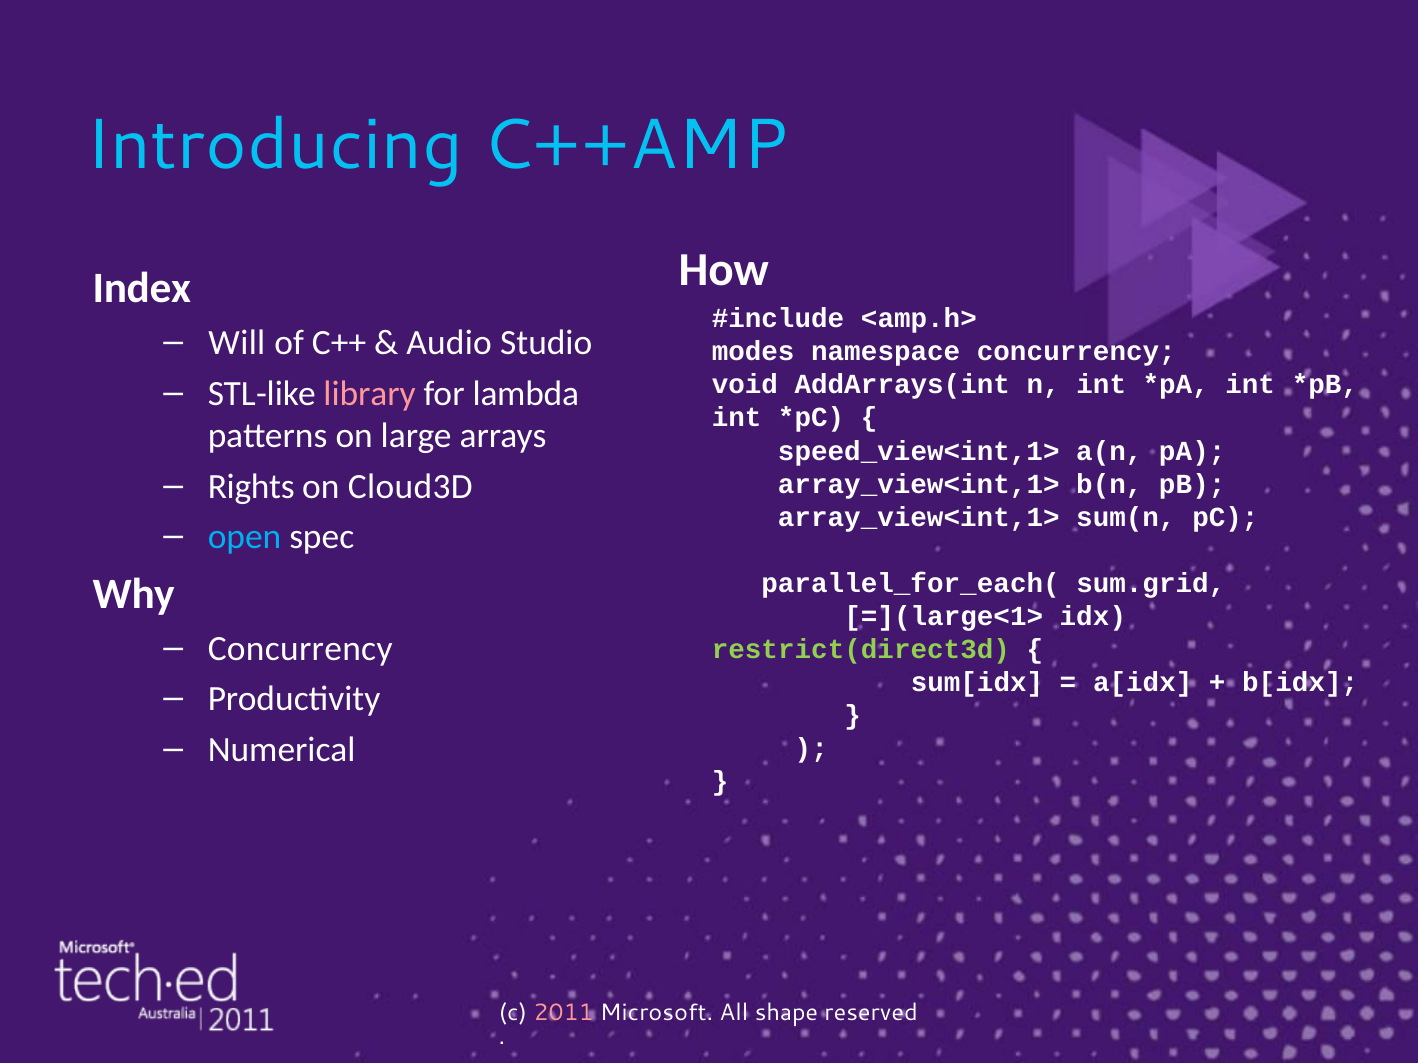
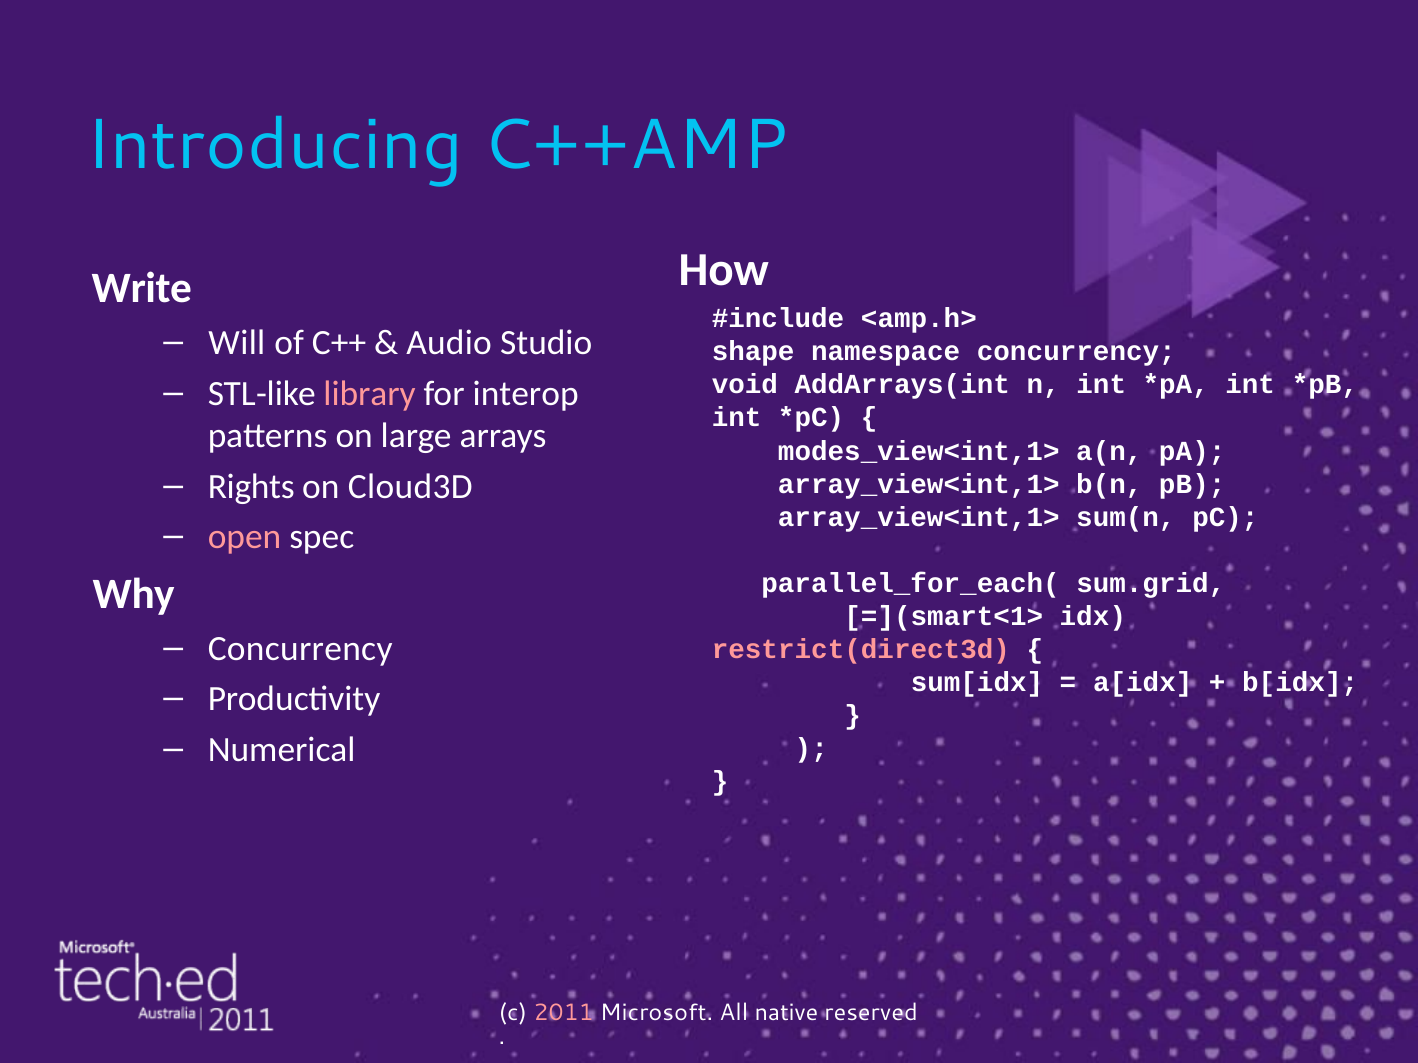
Index: Index -> Write
modes: modes -> shape
lambda: lambda -> interop
speed_view<int,1>: speed_view<int,1> -> modes_view<int,1>
open colour: light blue -> pink
=](large<1>: =](large<1> -> =](smart<1>
restrict(direct3d colour: light green -> pink
shape: shape -> native
